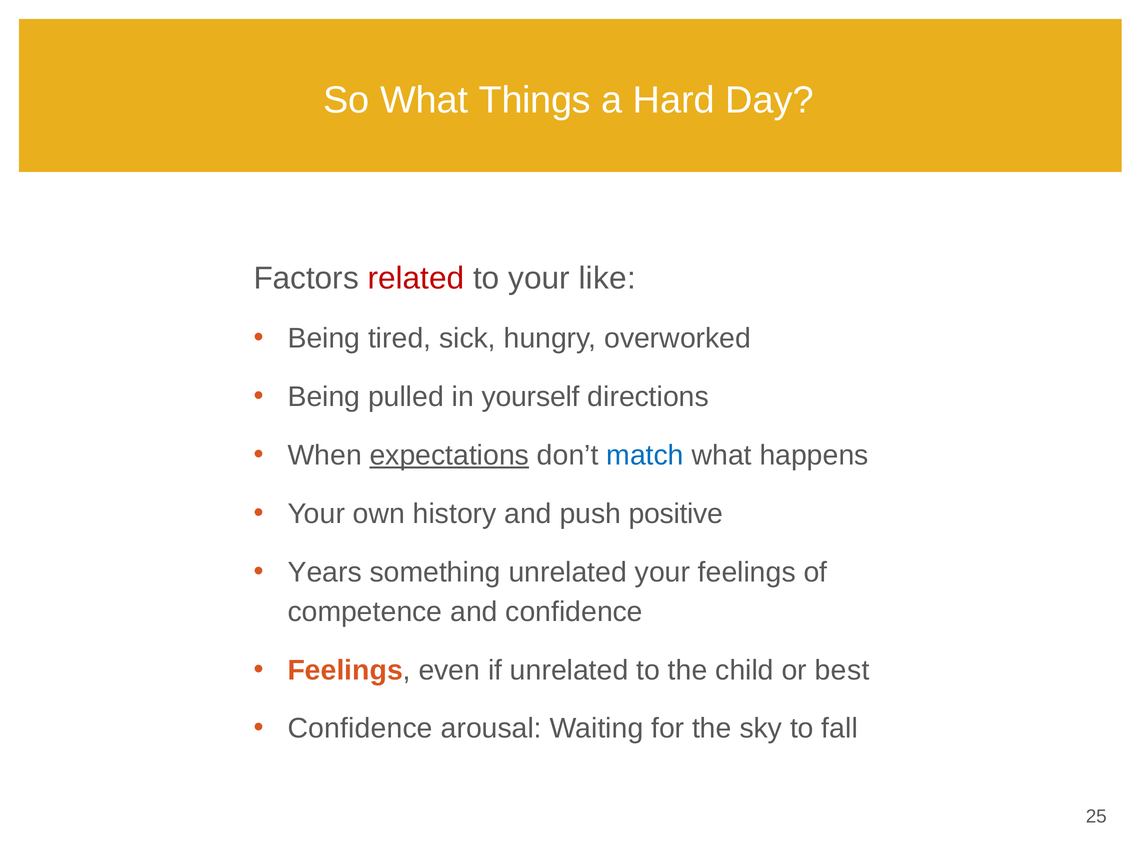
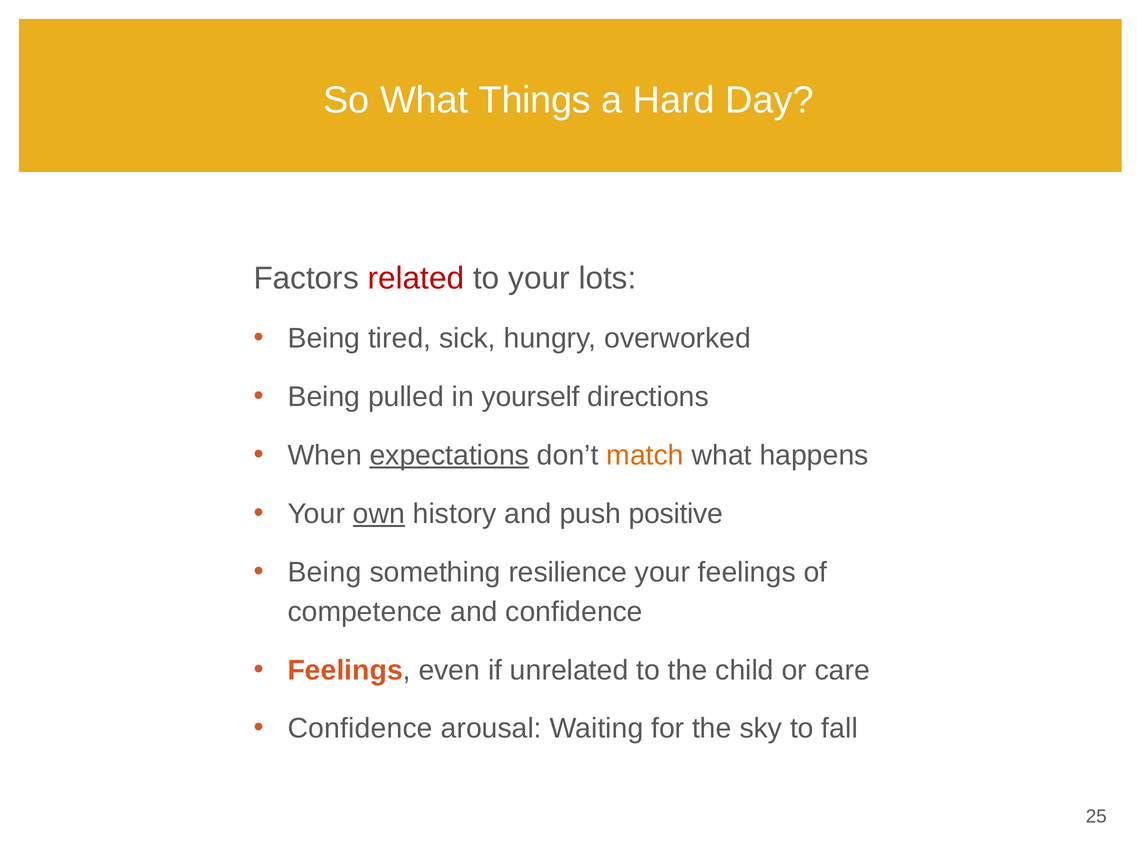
like: like -> lots
match colour: blue -> orange
own underline: none -> present
Years at (325, 572): Years -> Being
something unrelated: unrelated -> resilience
best: best -> care
